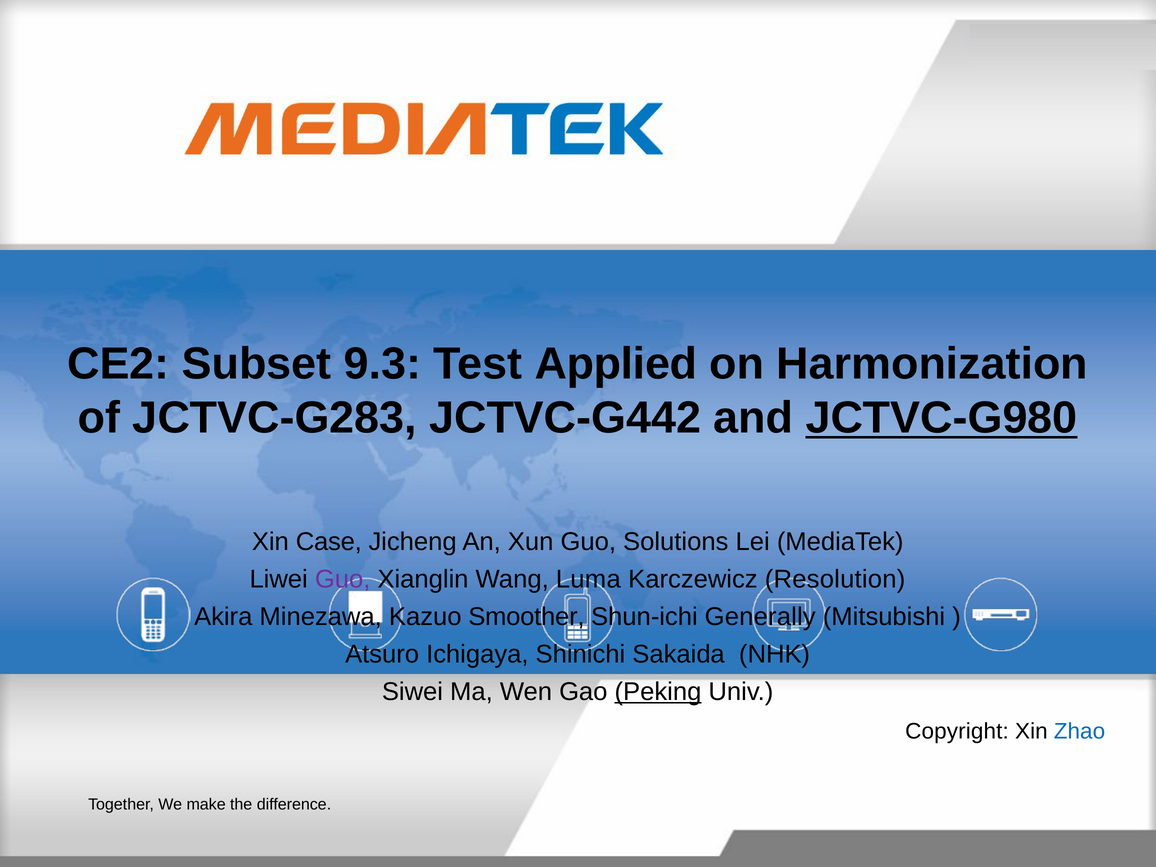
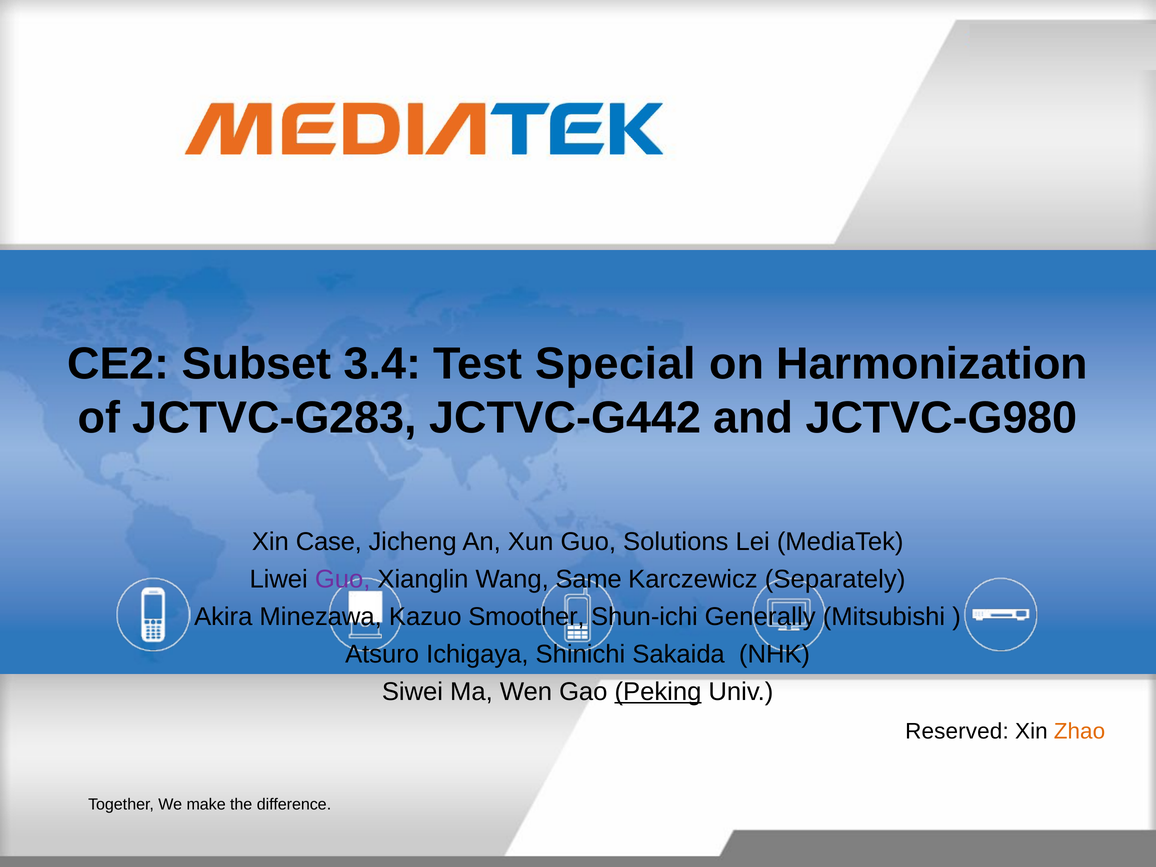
9.3: 9.3 -> 3.4
Applied: Applied -> Special
JCTVC-G980 underline: present -> none
Luma: Luma -> Same
Resolution: Resolution -> Separately
Copyright: Copyright -> Reserved
Zhao colour: blue -> orange
